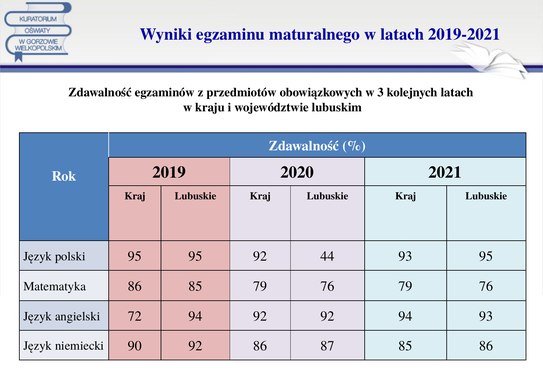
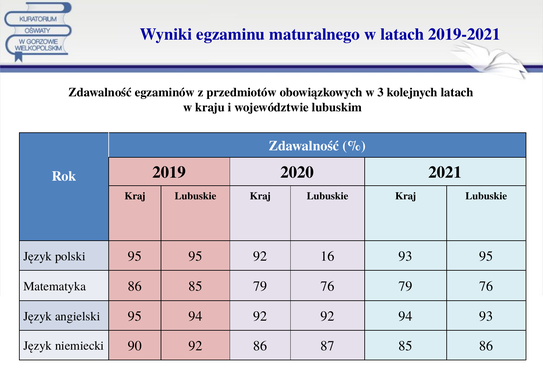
44: 44 -> 16
angielski 72: 72 -> 95
